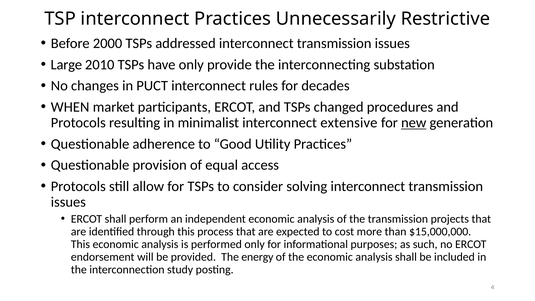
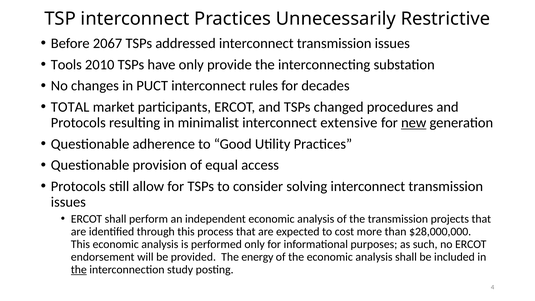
2000: 2000 -> 2067
Large: Large -> Tools
WHEN: WHEN -> TOTAL
$15,000,000: $15,000,000 -> $28,000,000
the at (79, 269) underline: none -> present
